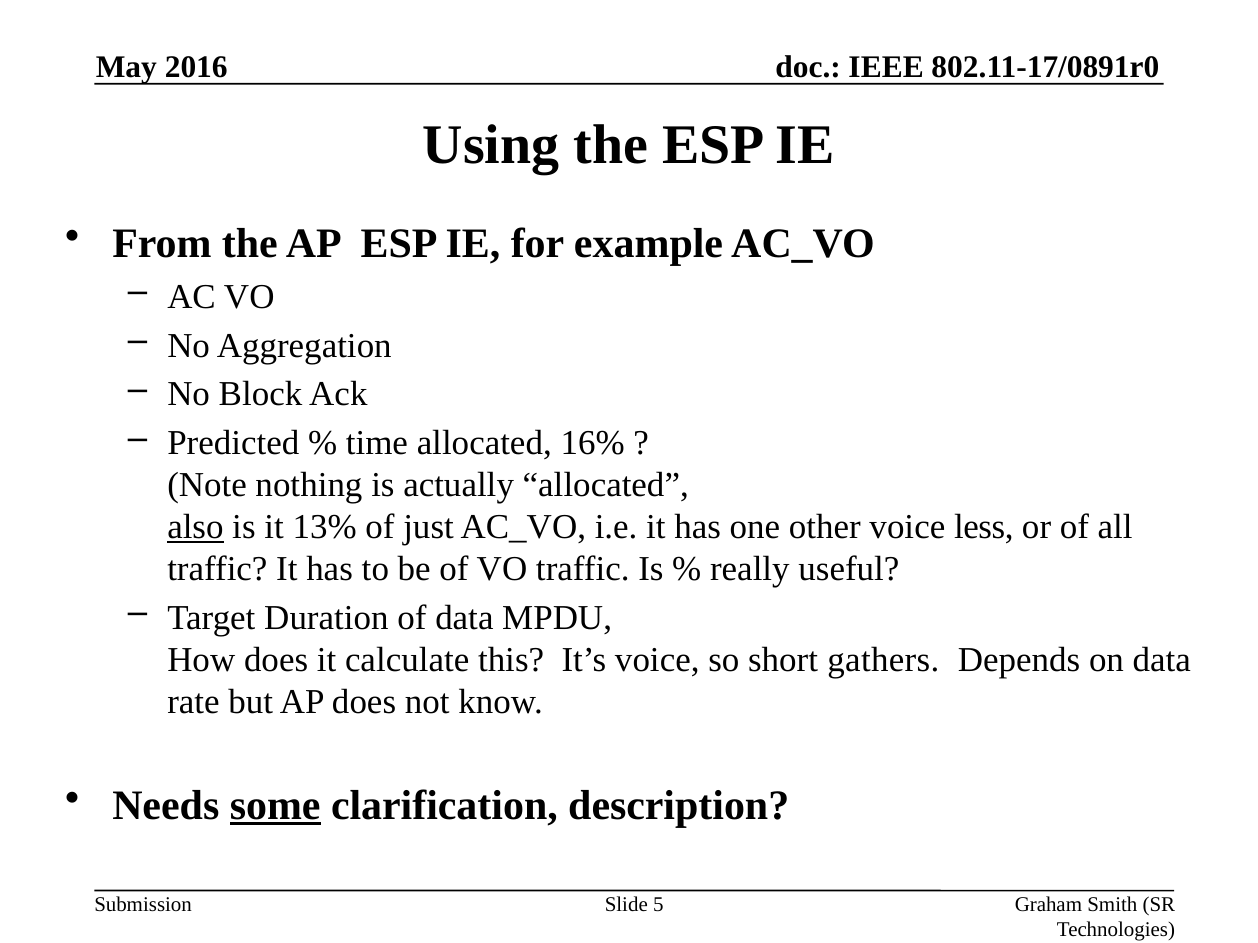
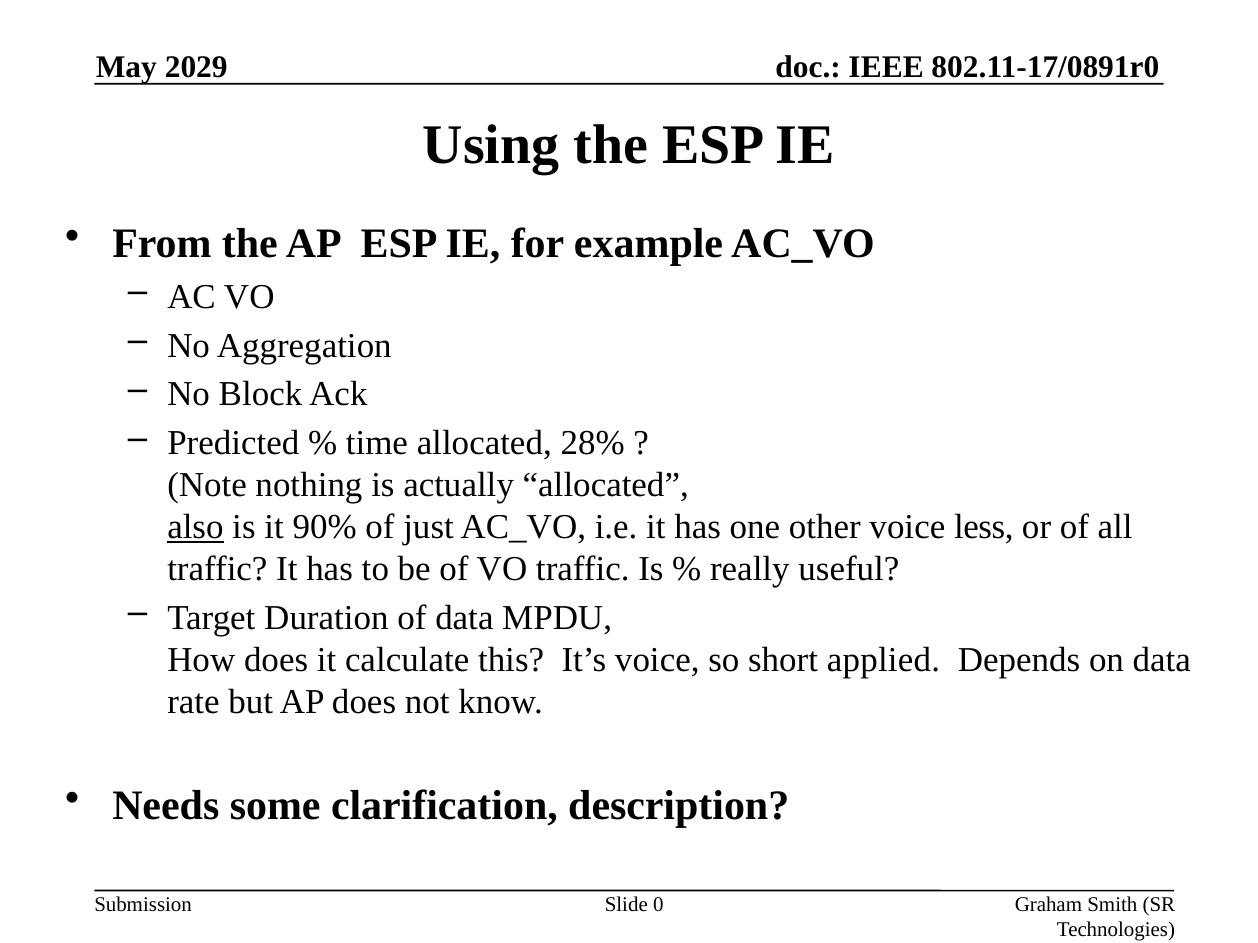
2016: 2016 -> 2029
16%: 16% -> 28%
13%: 13% -> 90%
gathers: gathers -> applied
some underline: present -> none
5: 5 -> 0
